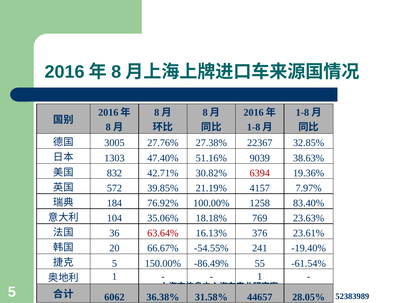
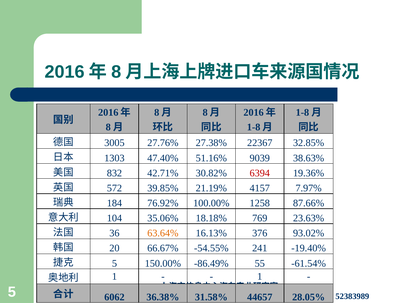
83.40%: 83.40% -> 87.66%
63.64% colour: red -> orange
23.61%: 23.61% -> 93.02%
